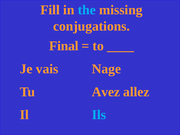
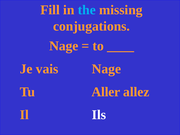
Final at (64, 46): Final -> Nage
Avez: Avez -> Aller
Ils colour: light blue -> white
